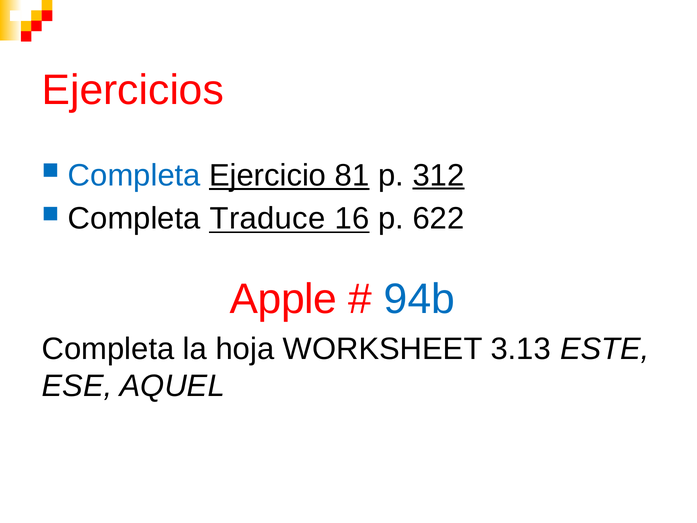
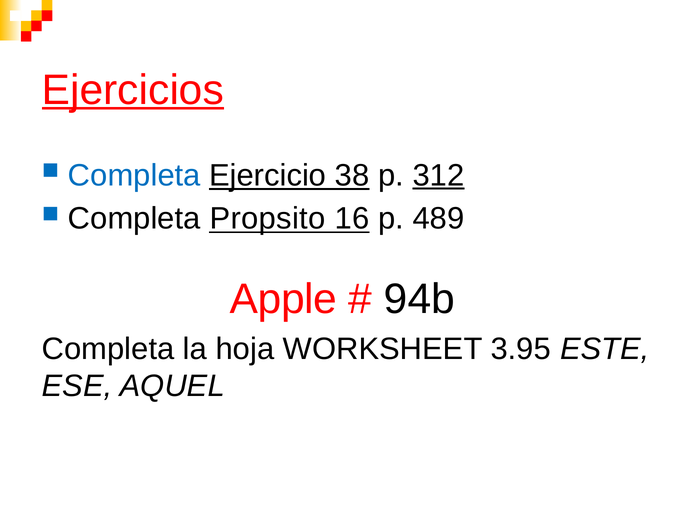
Ejercicios underline: none -> present
81: 81 -> 38
Traduce: Traduce -> Propsito
622: 622 -> 489
94b colour: blue -> black
3.13: 3.13 -> 3.95
